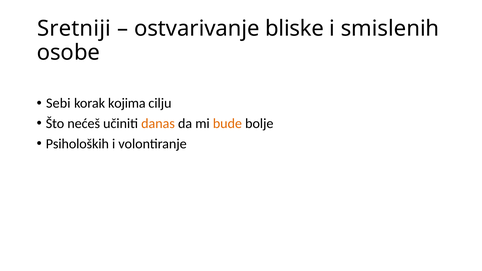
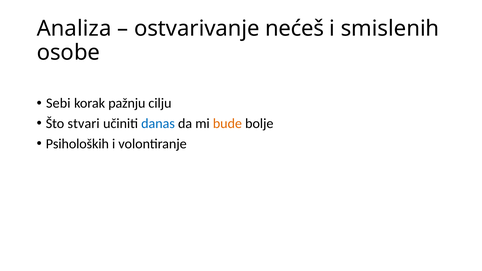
Sretniji: Sretniji -> Analiza
bliske: bliske -> nećeš
kojima: kojima -> pažnju
nećeš: nećeš -> stvari
danas colour: orange -> blue
